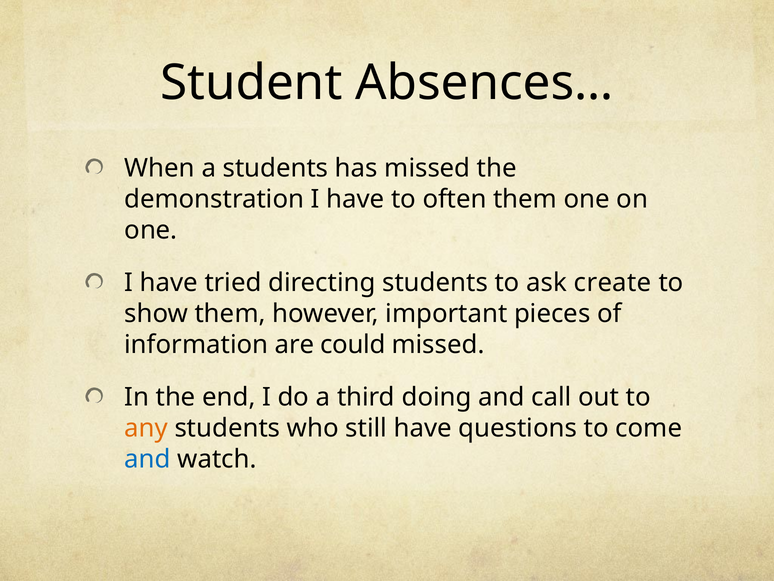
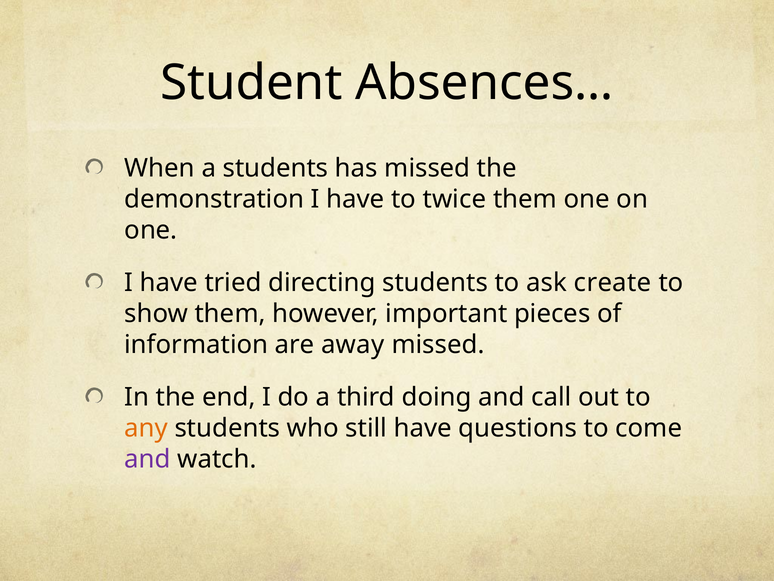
often: often -> twice
could: could -> away
and at (148, 459) colour: blue -> purple
